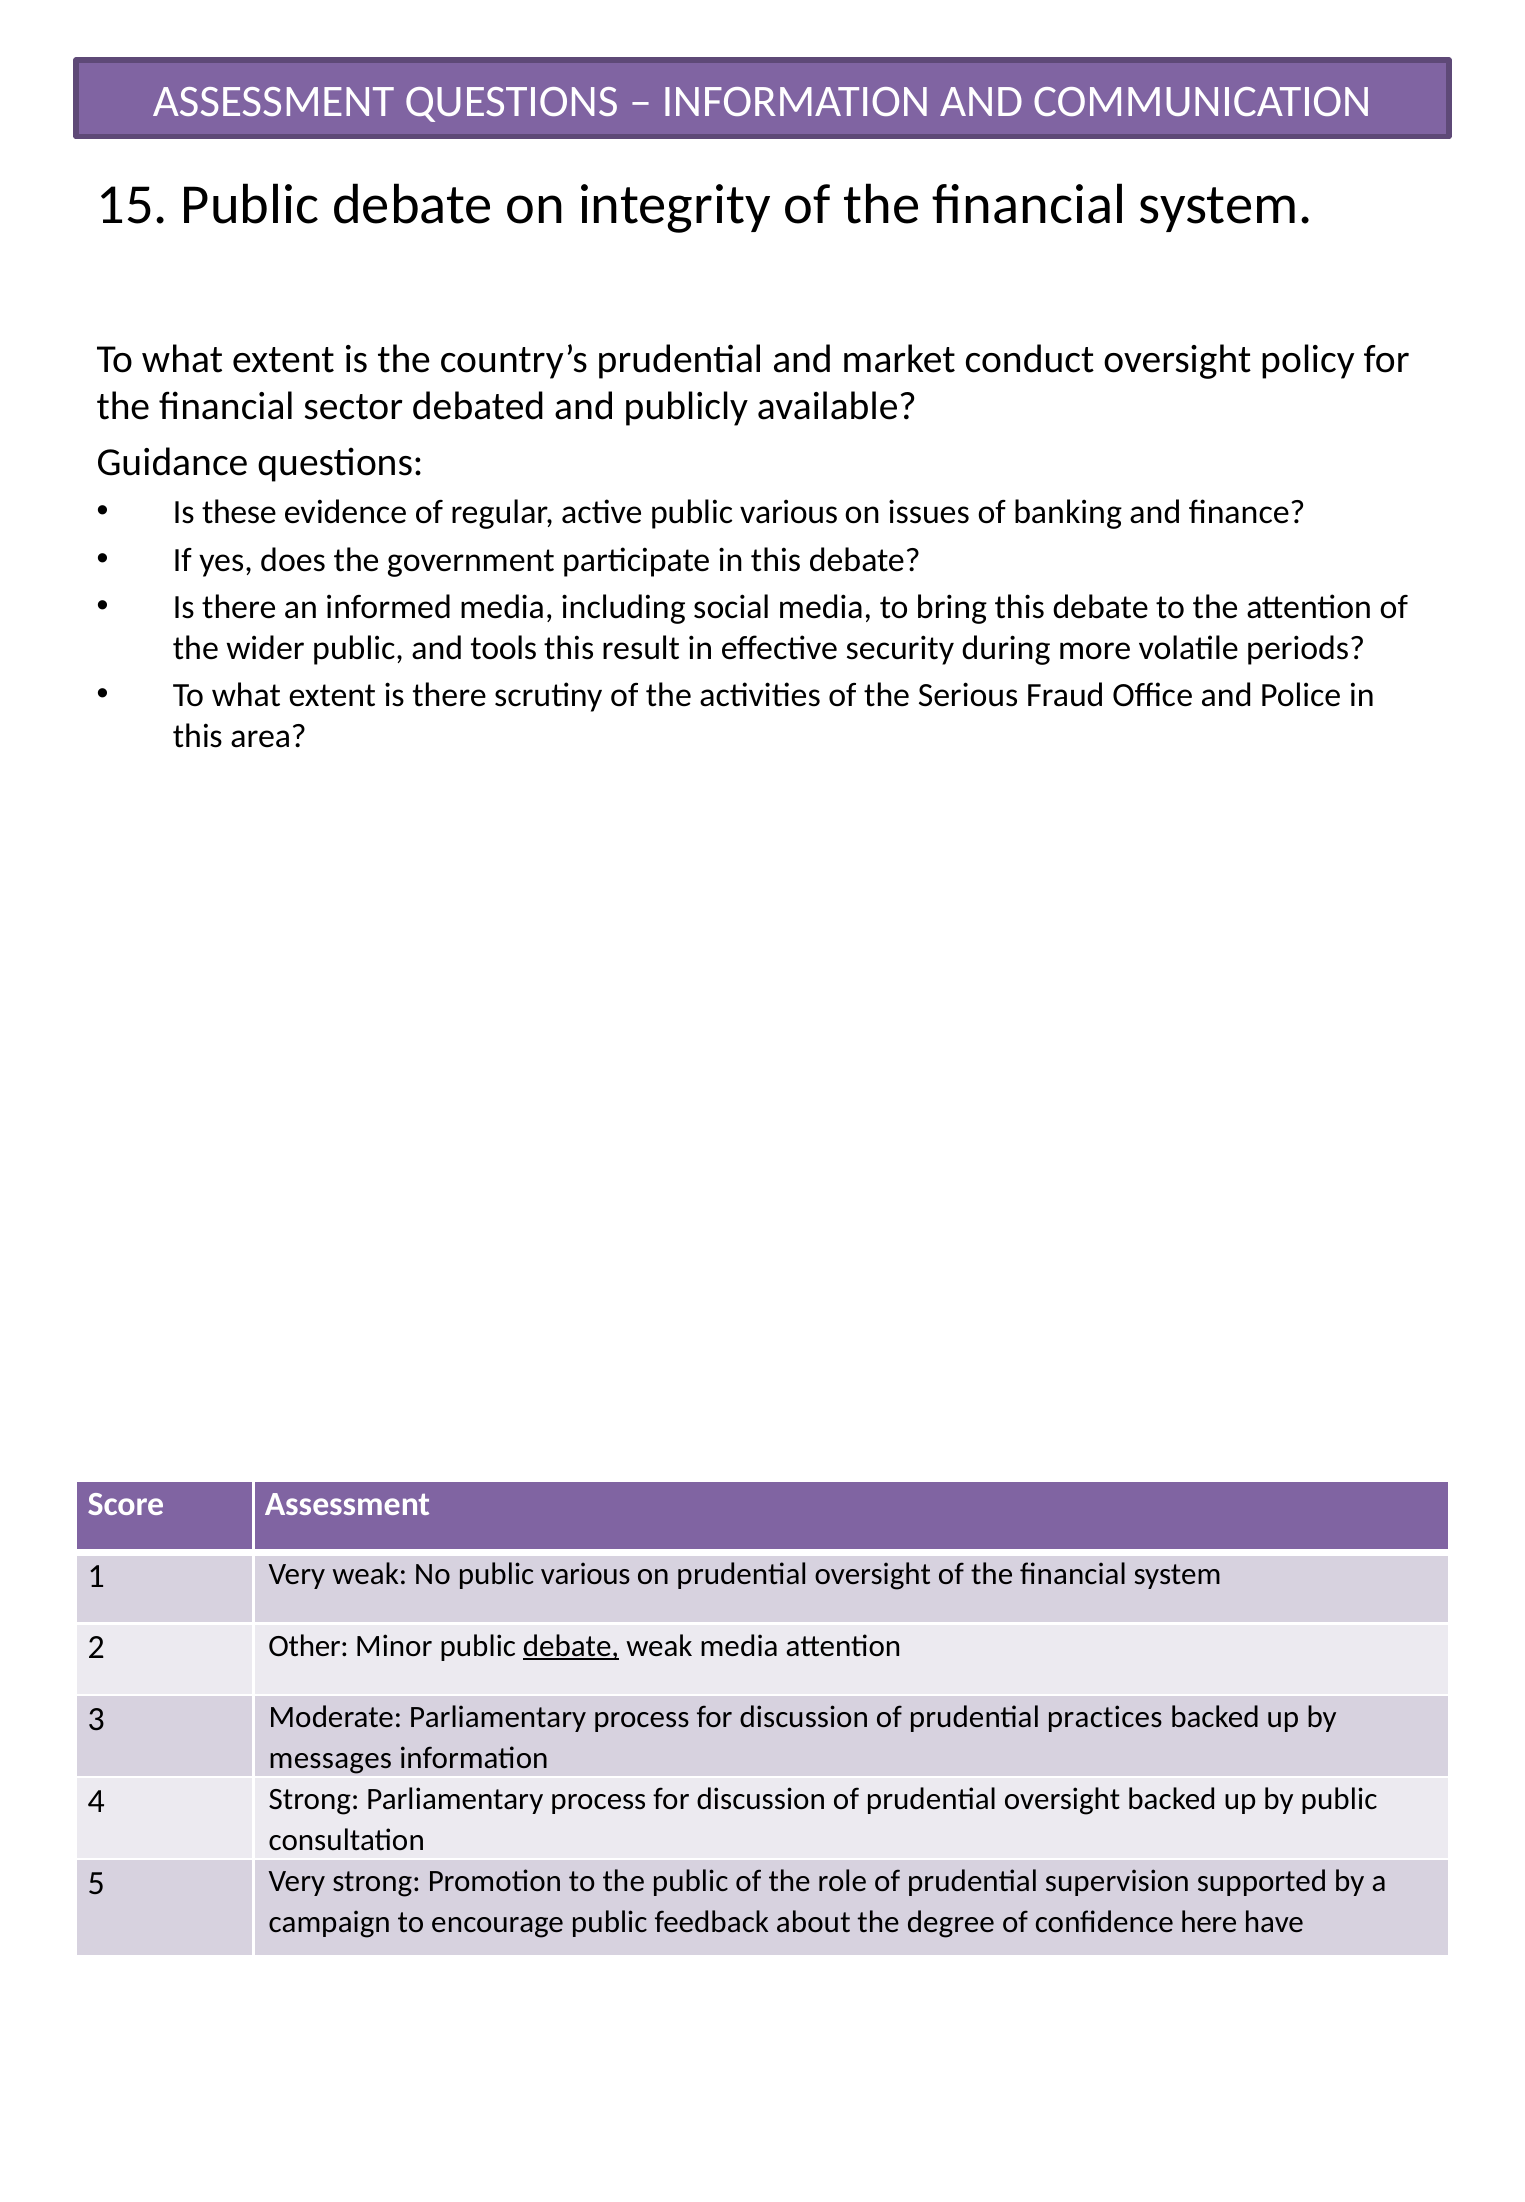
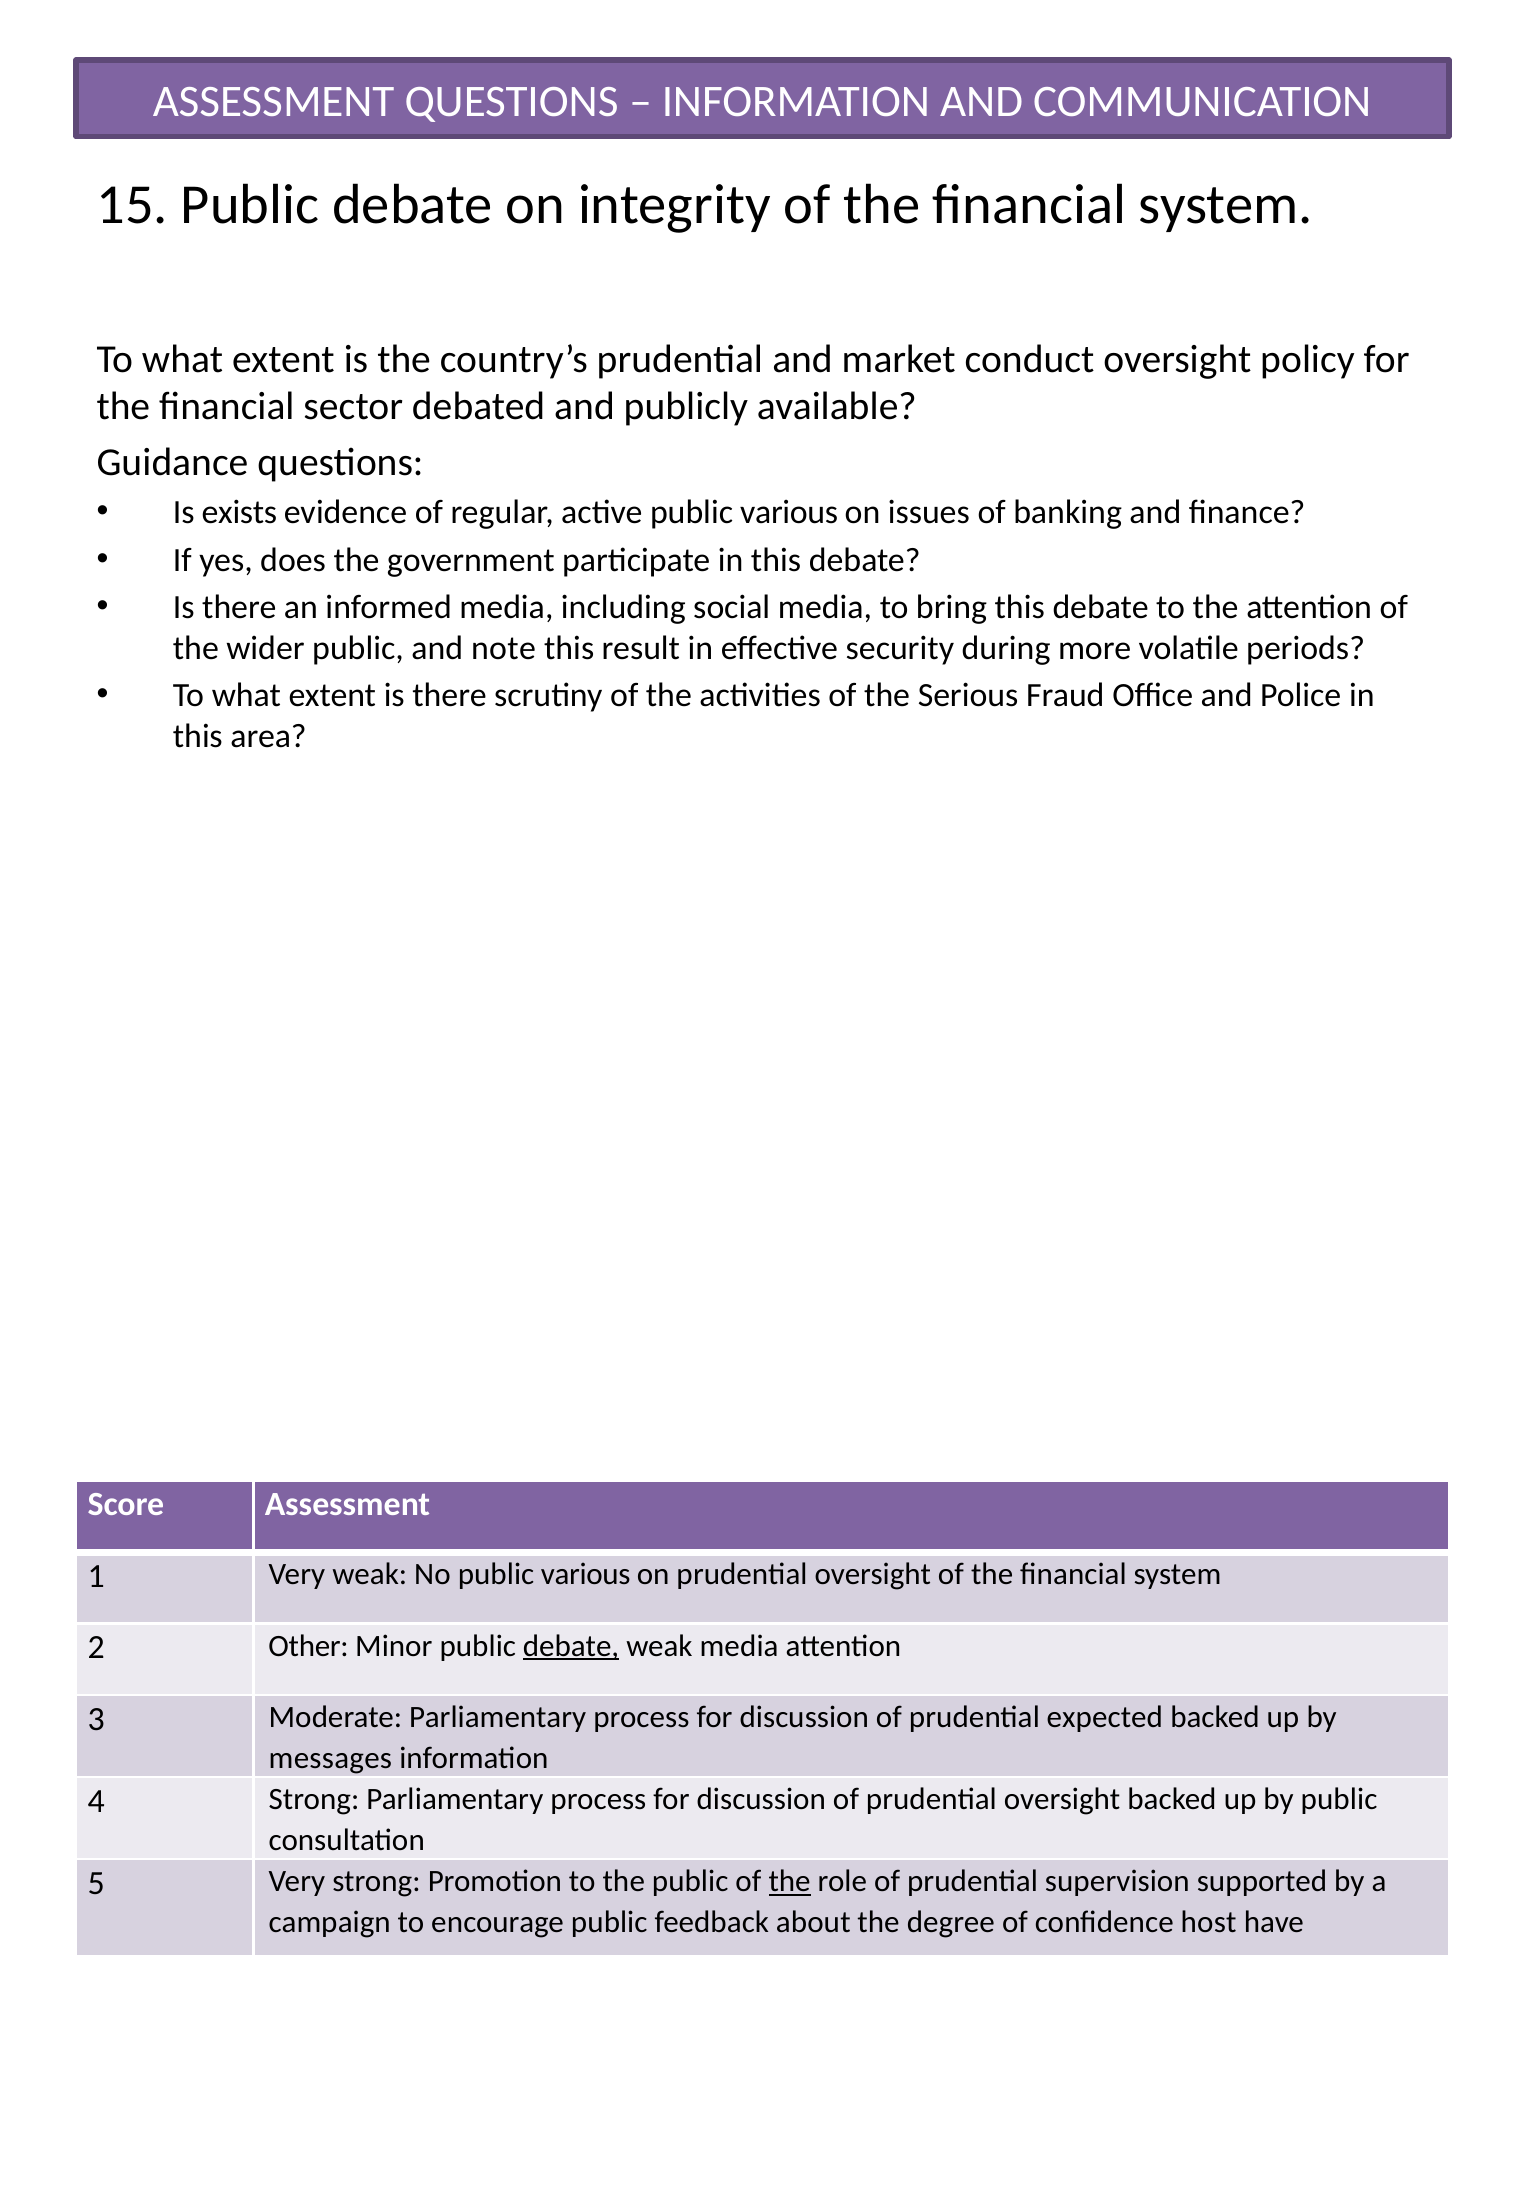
these: these -> exists
tools: tools -> note
practices: practices -> expected
the at (790, 1882) underline: none -> present
here: here -> host
